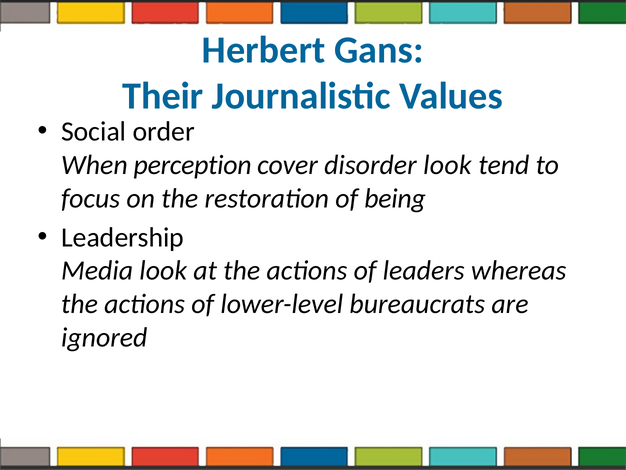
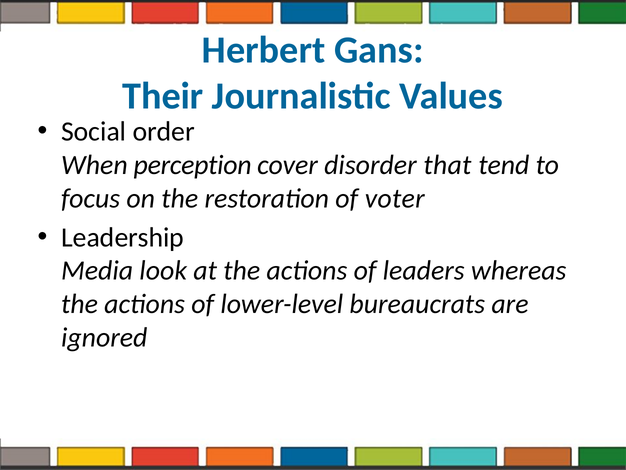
disorder look: look -> that
being: being -> voter
